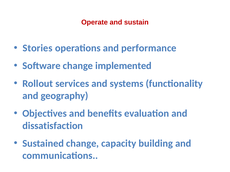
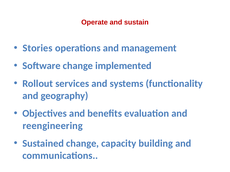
performance: performance -> management
dissatisfaction: dissatisfaction -> reengineering
